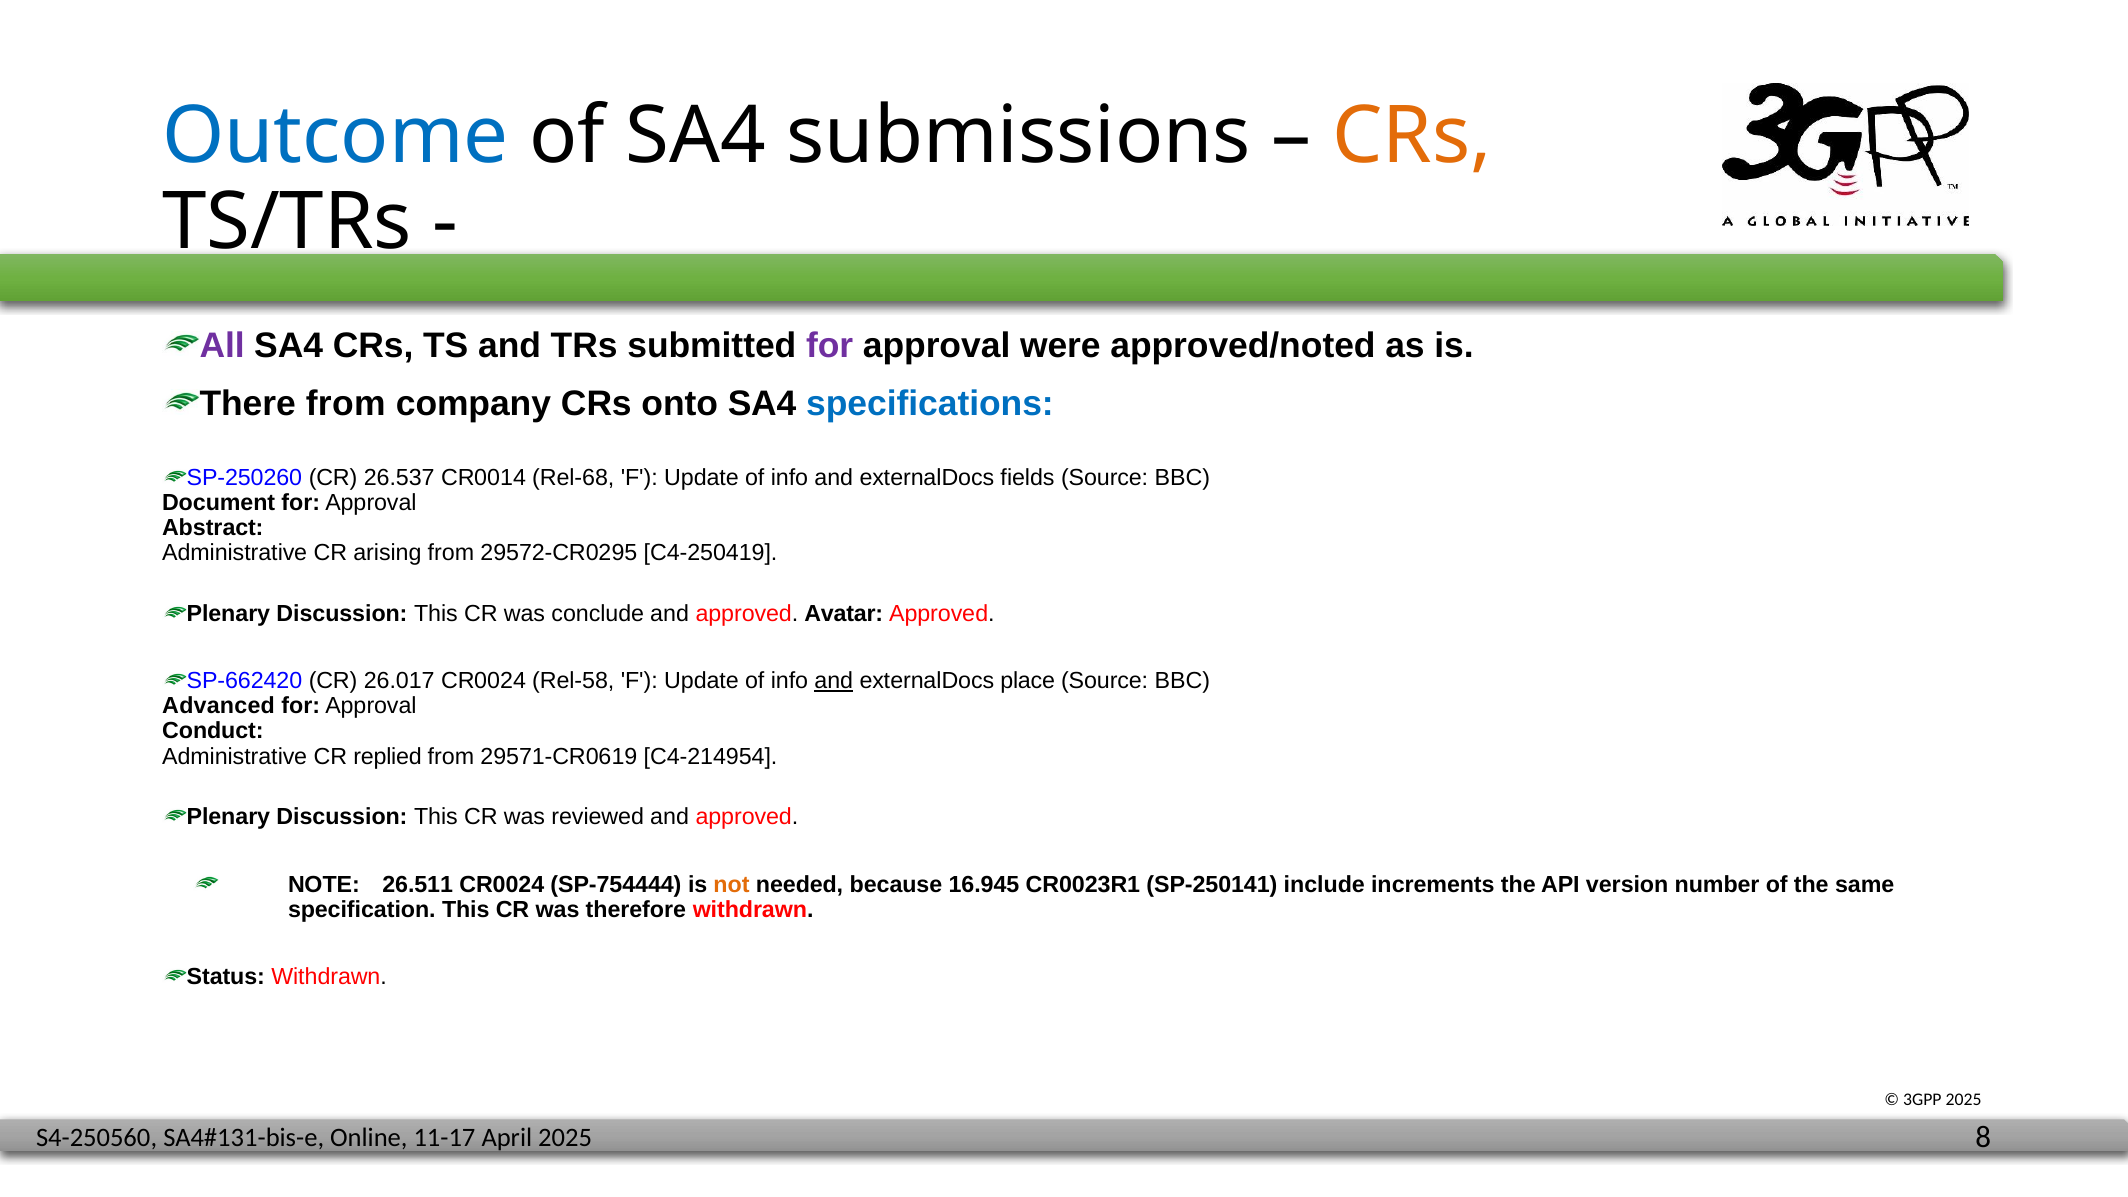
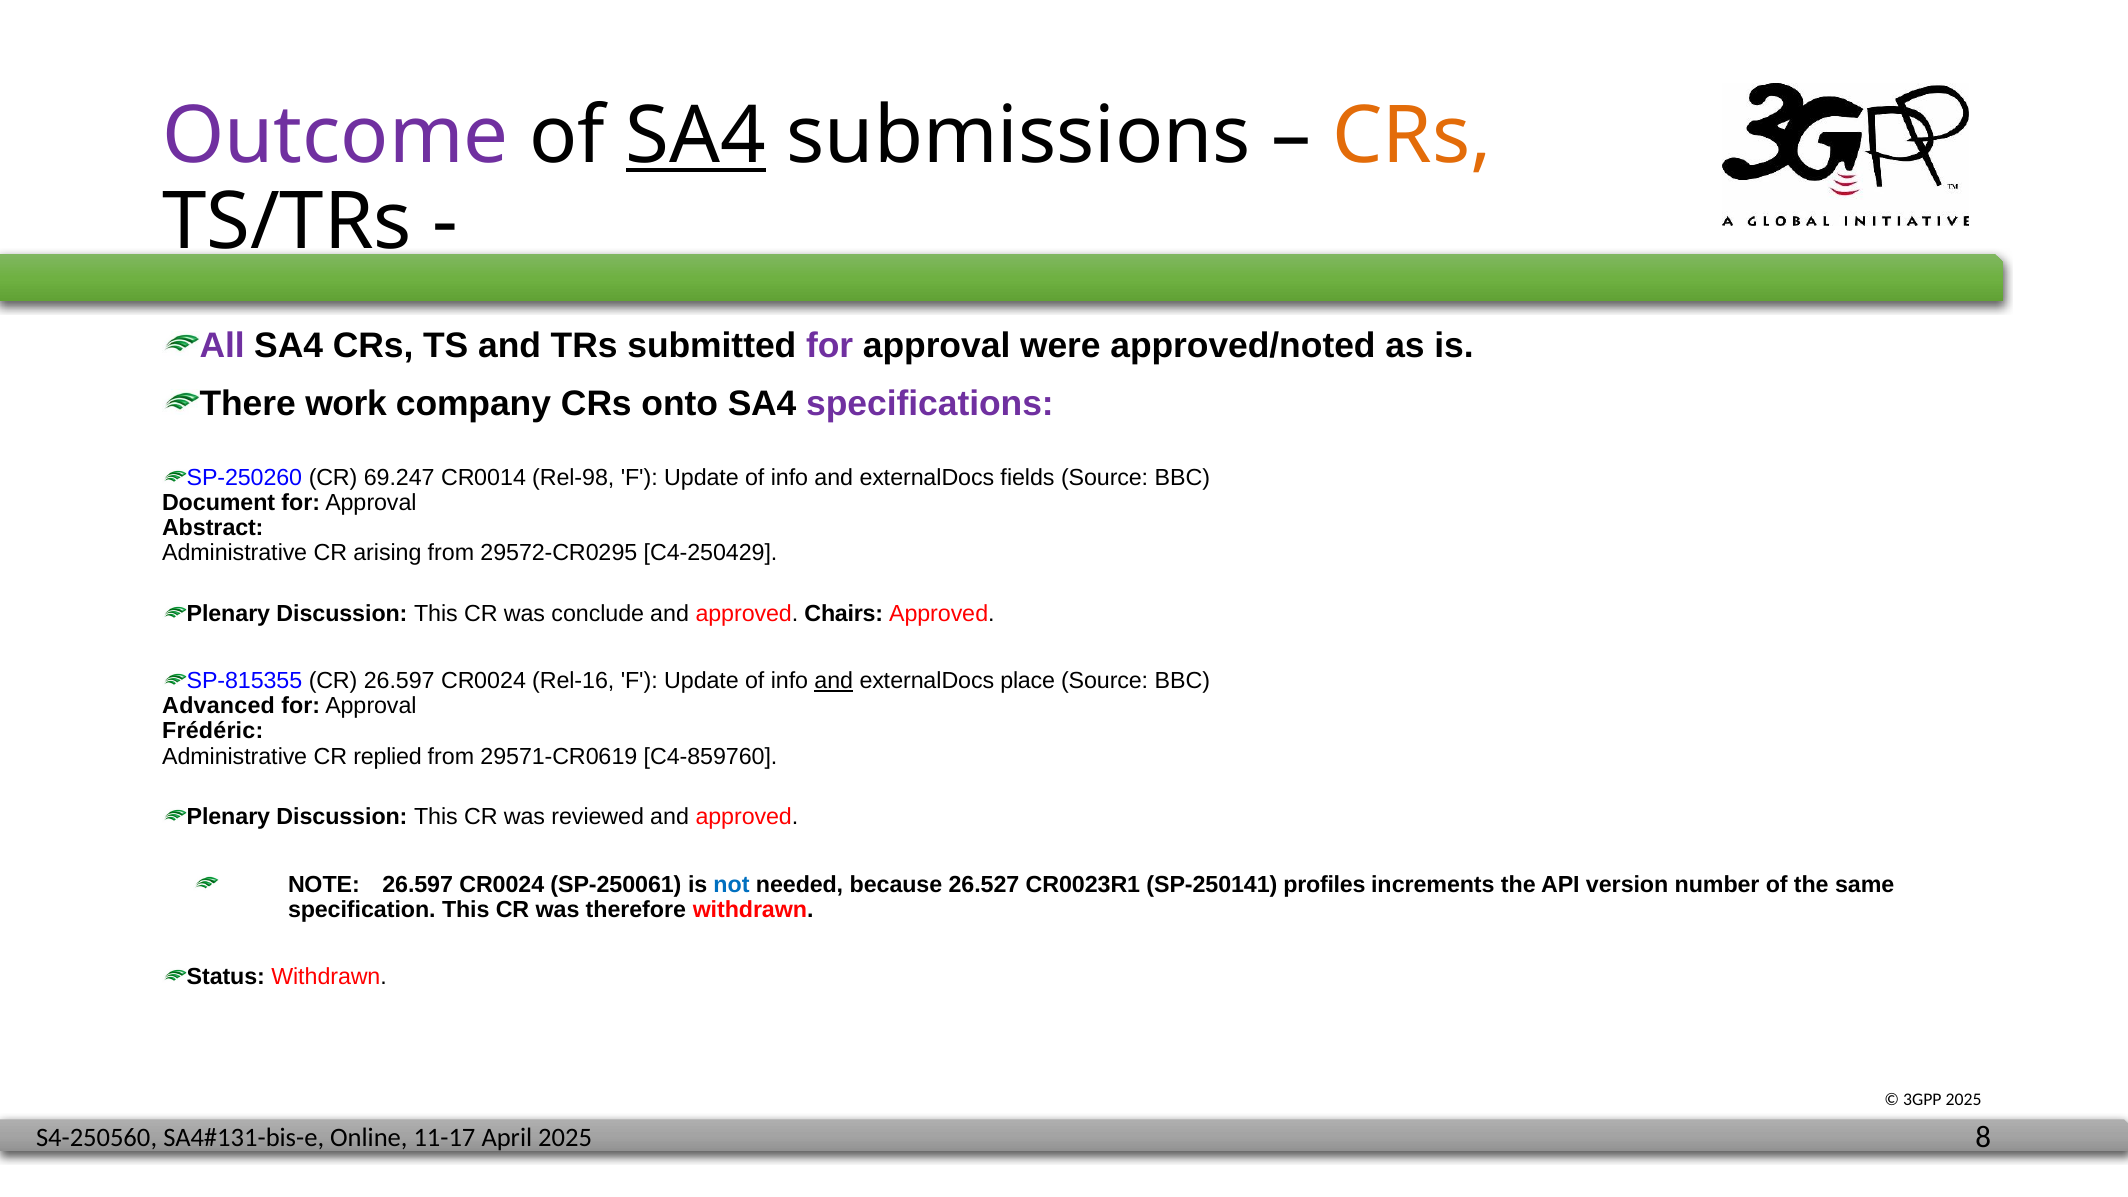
Outcome colour: blue -> purple
SA4 at (696, 136) underline: none -> present
There from: from -> work
specifications colour: blue -> purple
26.537: 26.537 -> 69.247
Rel-68: Rel-68 -> Rel-98
C4-250419: C4-250419 -> C4-250429
Avatar: Avatar -> Chairs
SP-662420: SP-662420 -> SP-815355
CR 26.017: 26.017 -> 26.597
Rel-58: Rel-58 -> Rel-16
Conduct: Conduct -> Frédéric
C4-214954: C4-214954 -> C4-859760
NOTE 26.511: 26.511 -> 26.597
SP-754444: SP-754444 -> SP-250061
not colour: orange -> blue
16.945: 16.945 -> 26.527
include: include -> profiles
